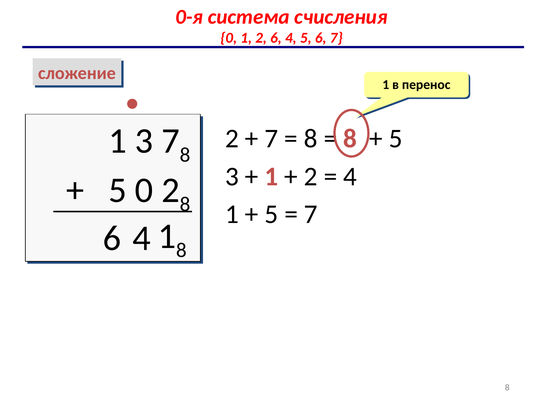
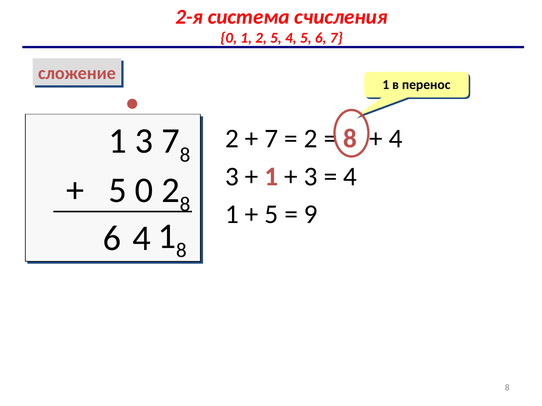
0-я: 0-я -> 2-я
2 6: 6 -> 5
8 at (311, 139): 8 -> 2
5 at (396, 139): 5 -> 4
2 at (311, 177): 2 -> 3
7 at (311, 215): 7 -> 9
